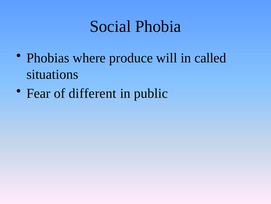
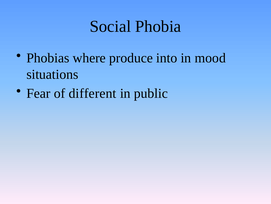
will: will -> into
called: called -> mood
